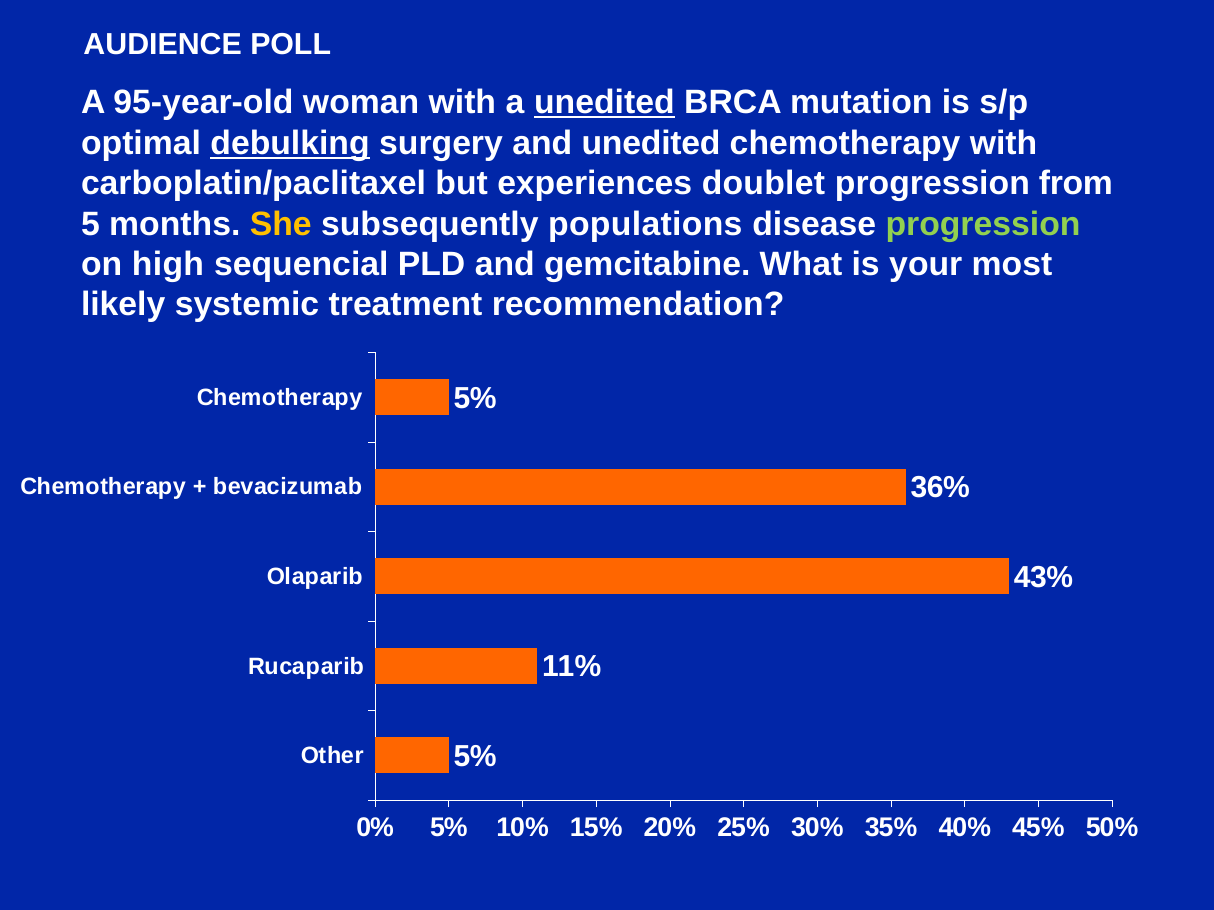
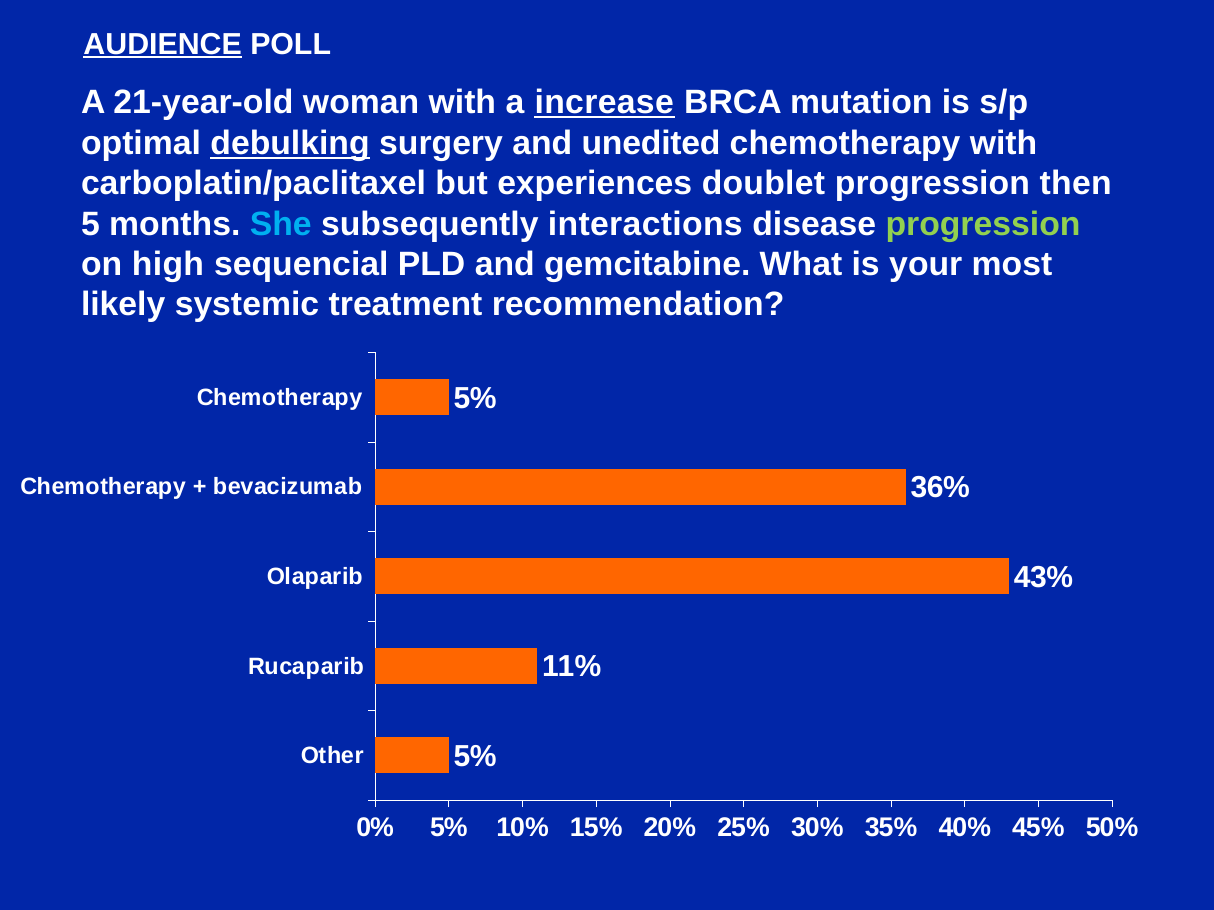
AUDIENCE underline: none -> present
95-year-old: 95-year-old -> 21-year-old
a unedited: unedited -> increase
from: from -> then
She colour: yellow -> light blue
populations: populations -> interactions
